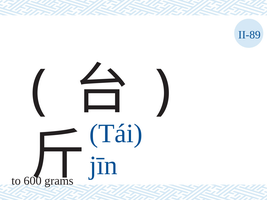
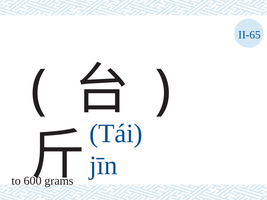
II-89: II-89 -> II-65
